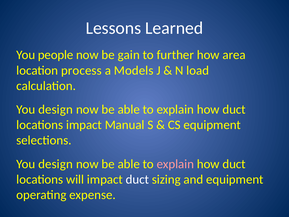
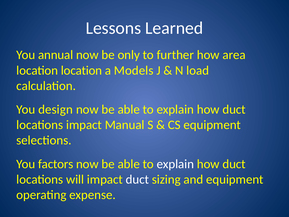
people: people -> annual
gain: gain -> only
location process: process -> location
design at (56, 164): design -> factors
explain at (175, 164) colour: pink -> white
